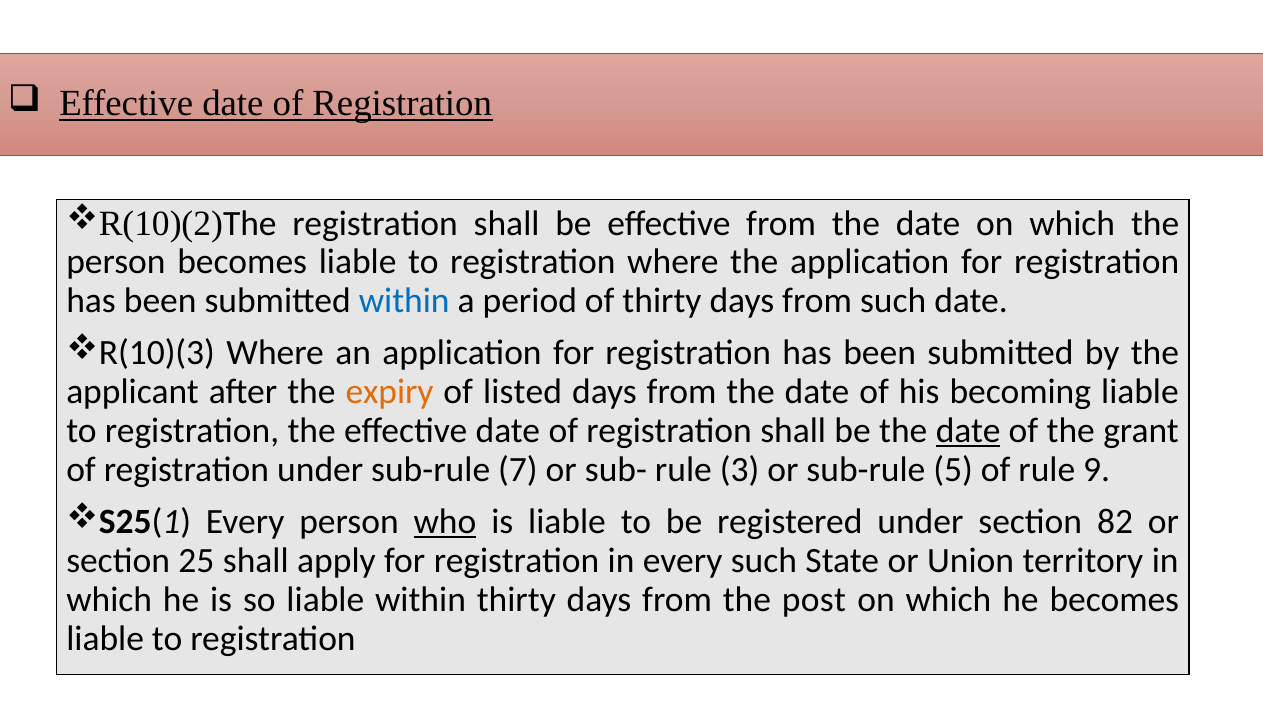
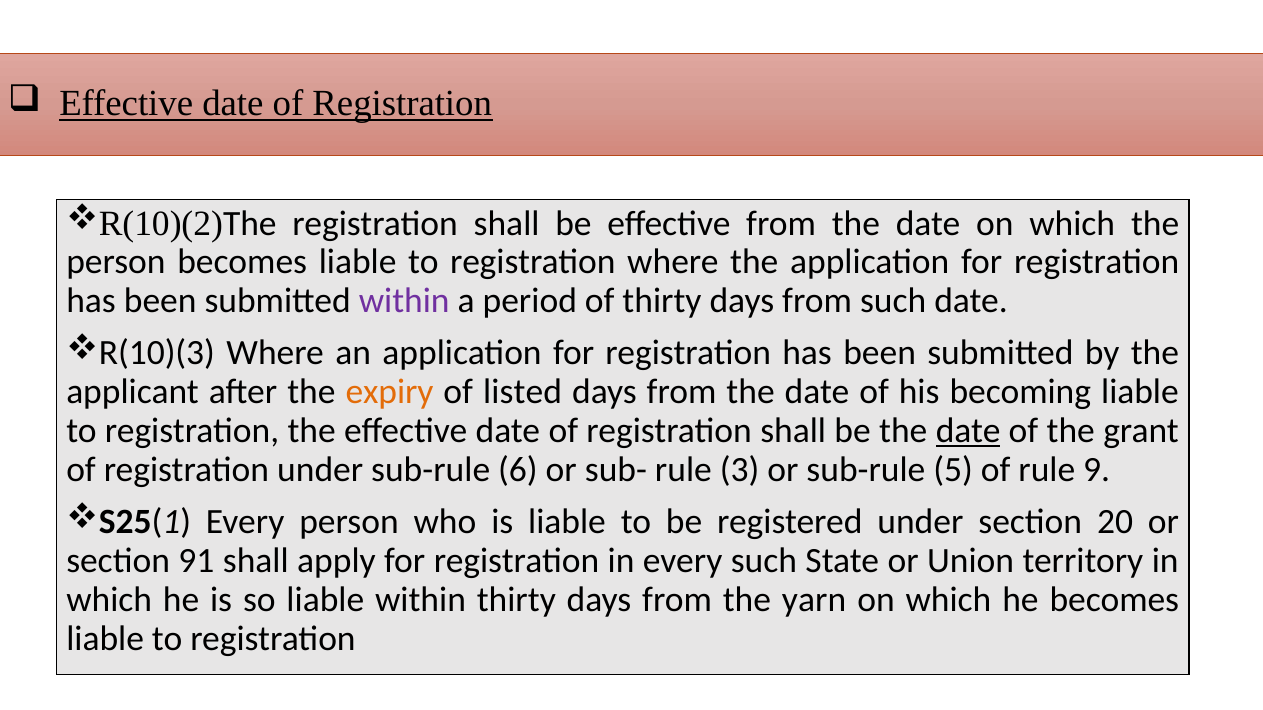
within at (404, 301) colour: blue -> purple
7: 7 -> 6
who underline: present -> none
82: 82 -> 20
25: 25 -> 91
post: post -> yarn
